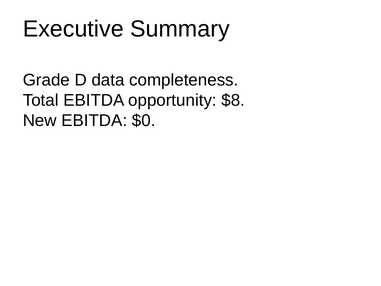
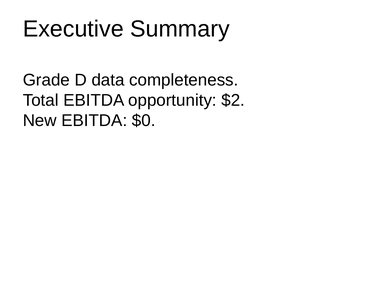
$8: $8 -> $2
